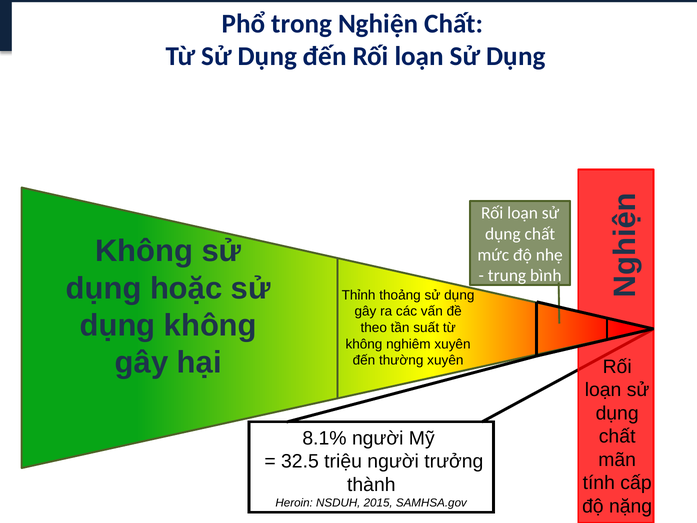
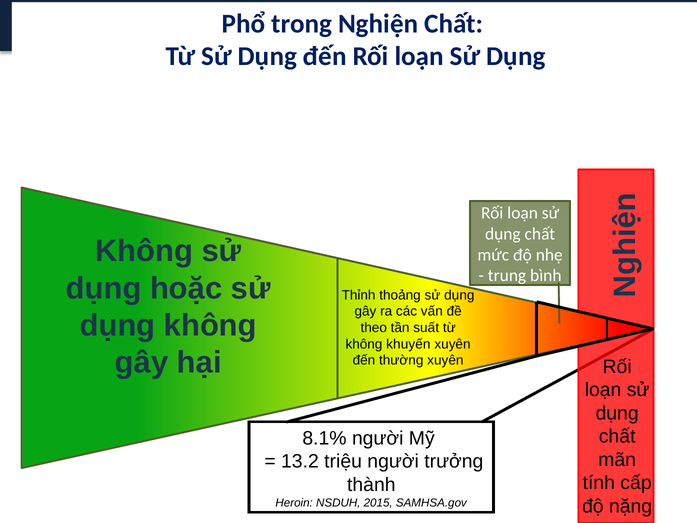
nghiêm: nghiêm -> khuyến
32.5: 32.5 -> 13.2
